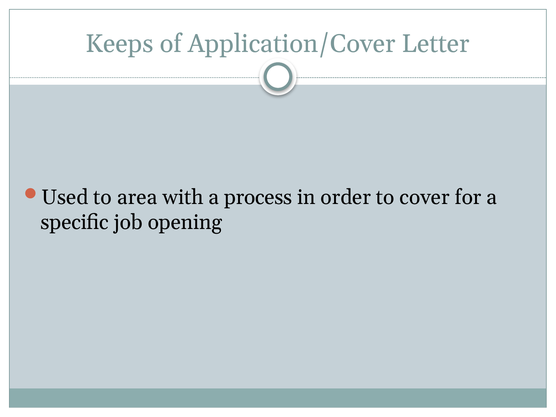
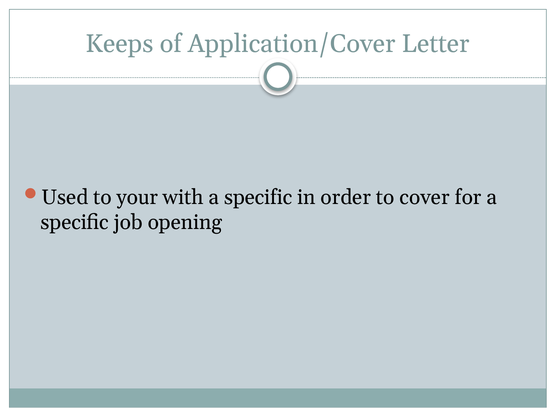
area: area -> your
with a process: process -> specific
